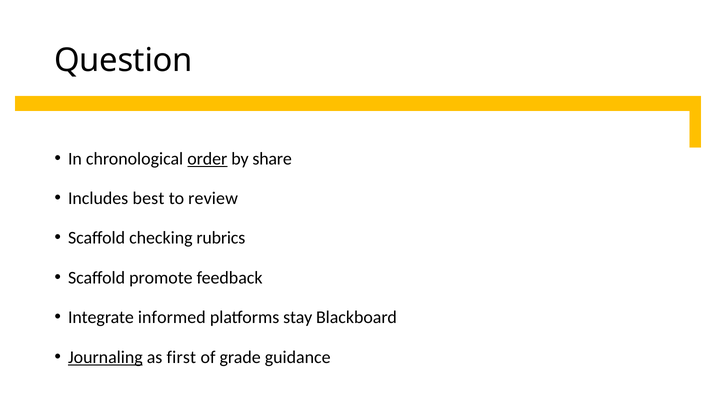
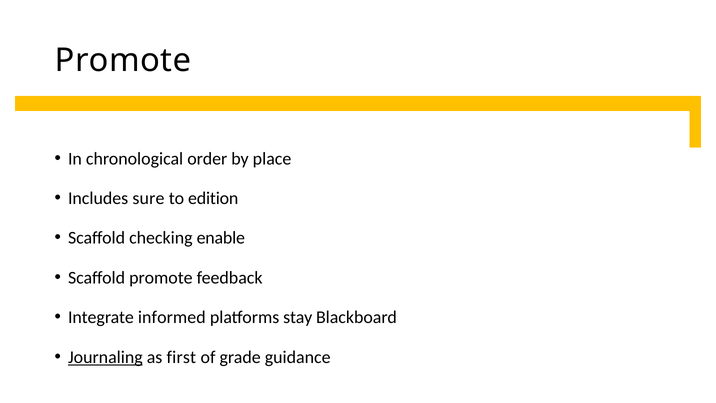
Question at (123, 60): Question -> Promote
order underline: present -> none
share: share -> place
best: best -> sure
review: review -> edition
rubrics: rubrics -> enable
